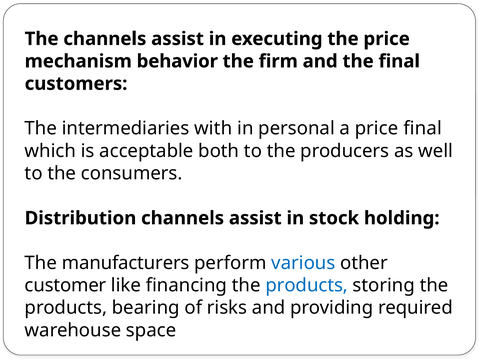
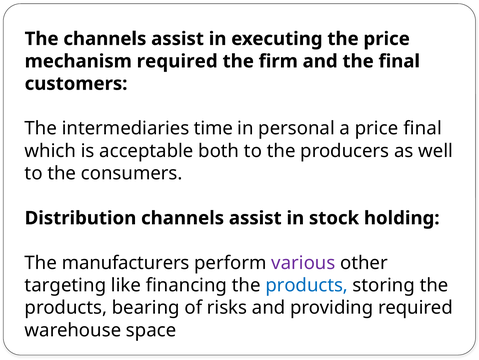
mechanism behavior: behavior -> required
with: with -> time
various colour: blue -> purple
customer: customer -> targeting
